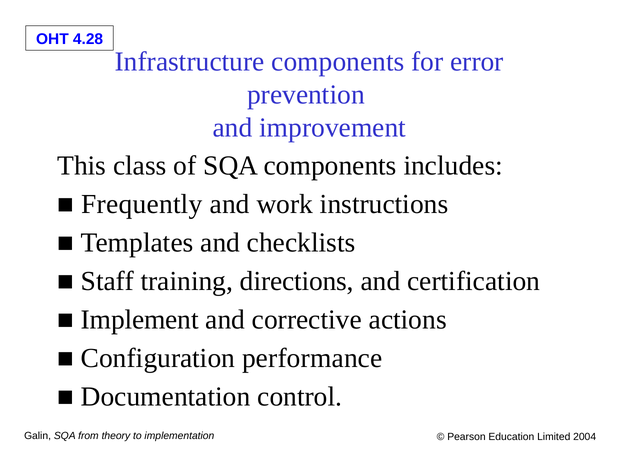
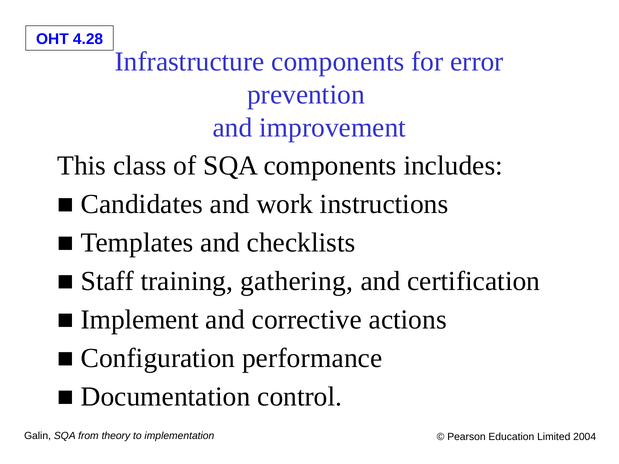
Frequently: Frequently -> Candidates
directions: directions -> gathering
